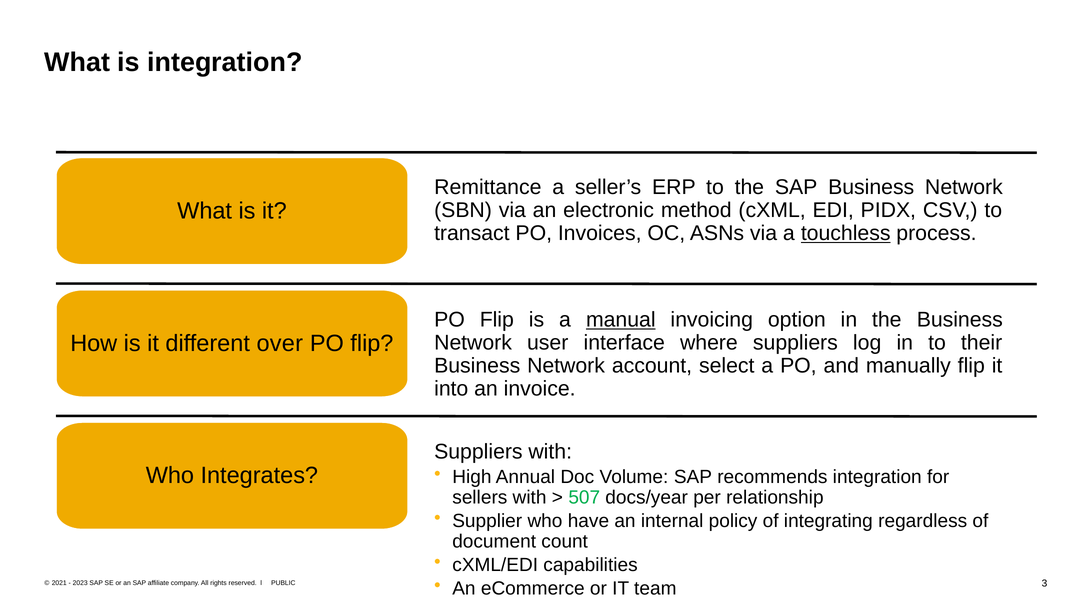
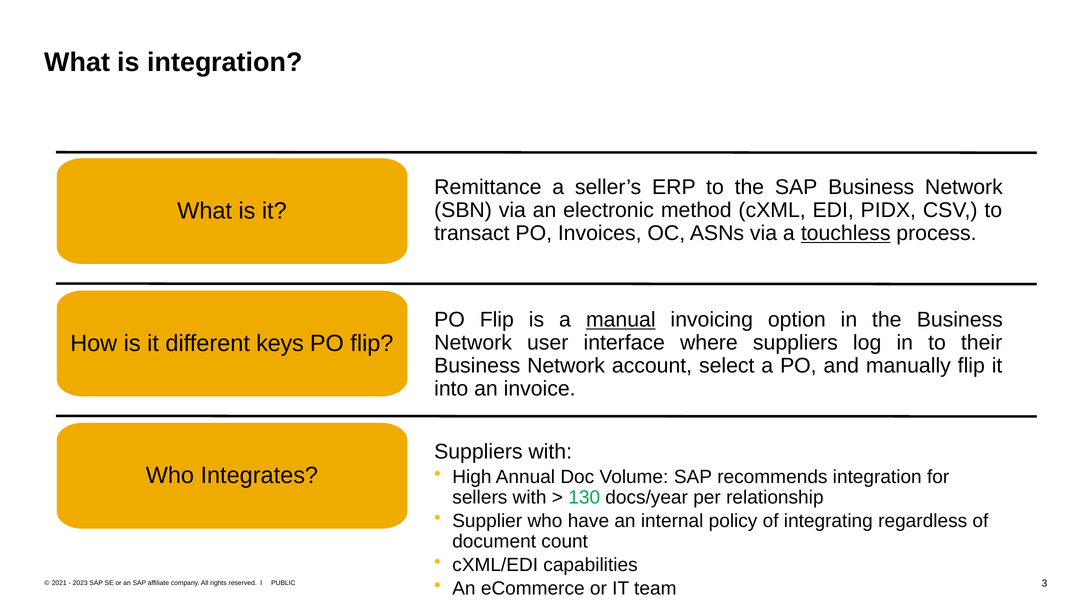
over: over -> keys
507: 507 -> 130
